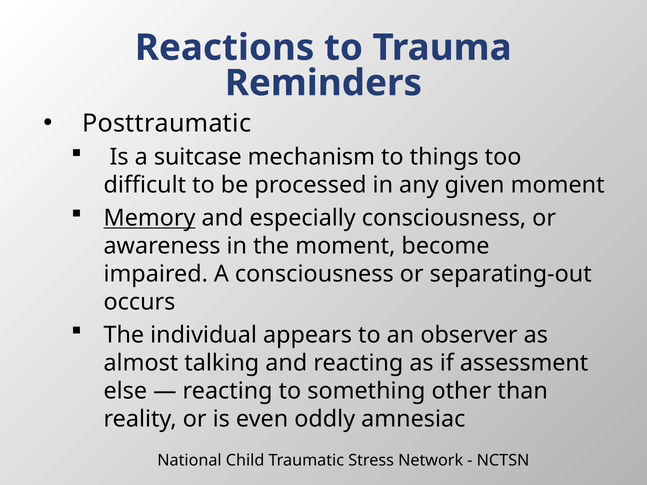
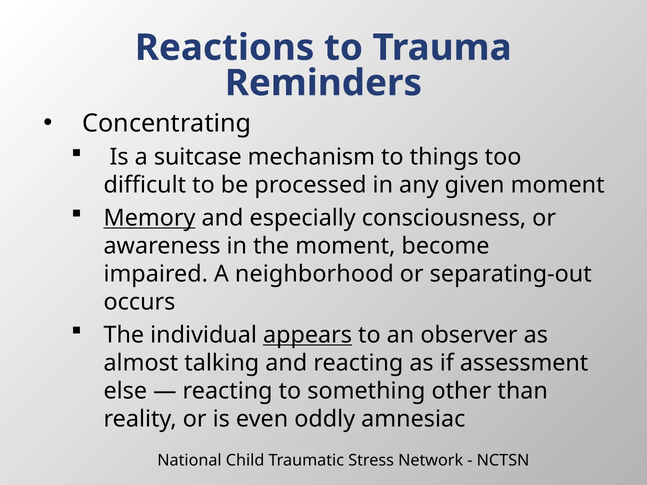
Posttraumatic: Posttraumatic -> Concentrating
A consciousness: consciousness -> neighborhood
appears underline: none -> present
